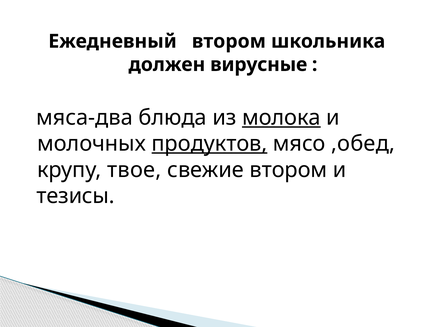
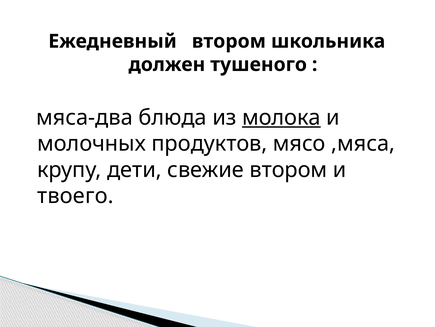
вирусные: вирусные -> тушеного
продуктов underline: present -> none
,обед: ,обед -> ,мяса
твое: твое -> дети
тезисы: тезисы -> твоего
